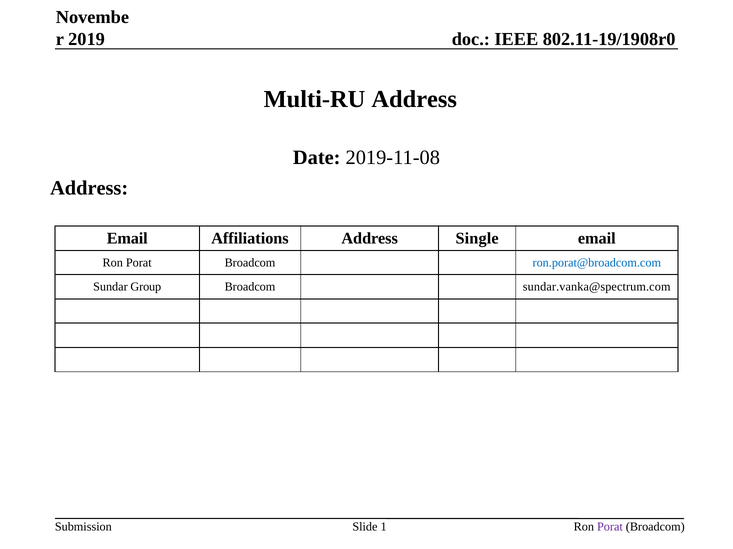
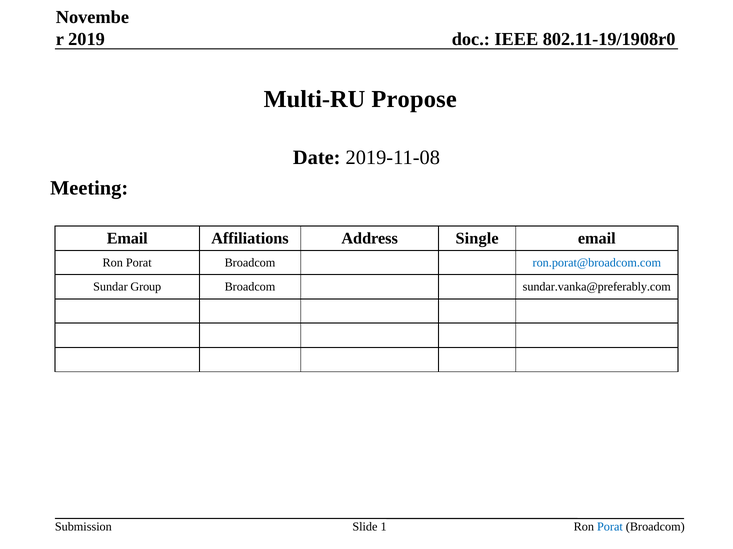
Multi-RU Address: Address -> Propose
Address at (89, 188): Address -> Meeting
sundar.vanka@spectrum.com: sundar.vanka@spectrum.com -> sundar.vanka@preferably.com
Porat at (610, 527) colour: purple -> blue
